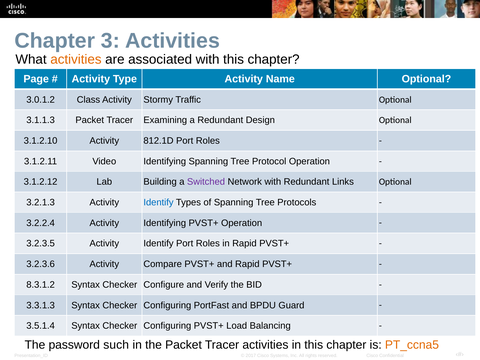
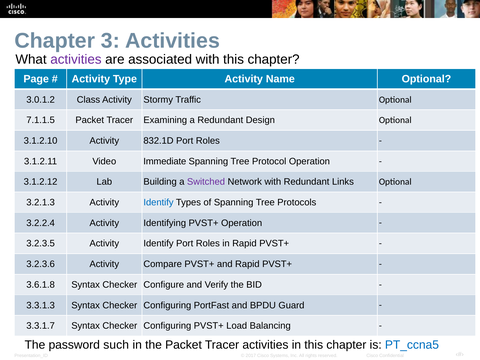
activities at (76, 59) colour: orange -> purple
3.1.1.3: 3.1.1.3 -> 7.1.1.5
812.1D: 812.1D -> 832.1D
Video Identifying: Identifying -> Immediate
8.3.1.2: 8.3.1.2 -> 3.6.1.8
3.5.1.4: 3.5.1.4 -> 3.3.1.7
PT_ccna5 colour: orange -> blue
